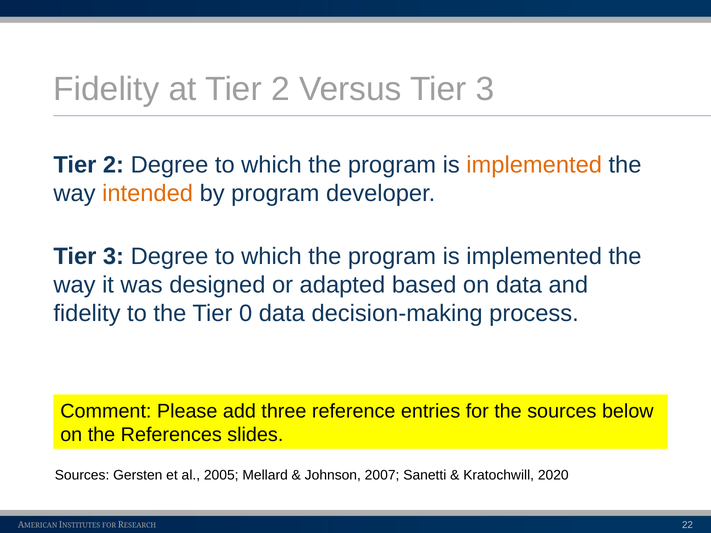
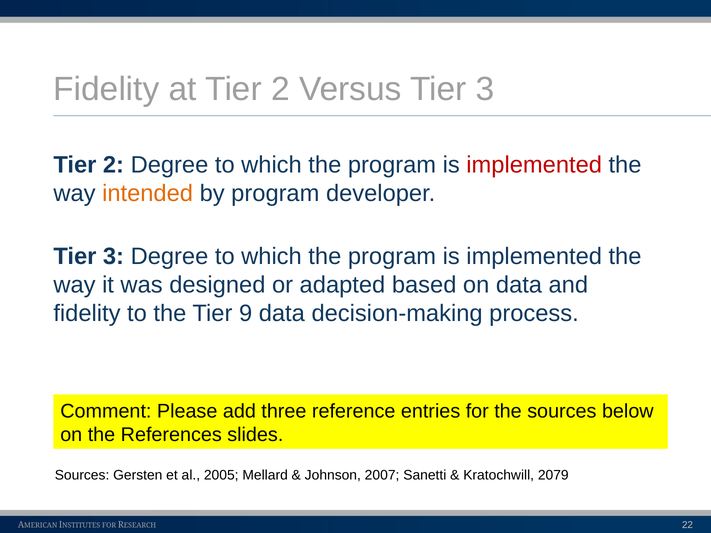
implemented at (534, 165) colour: orange -> red
0: 0 -> 9
2020: 2020 -> 2079
